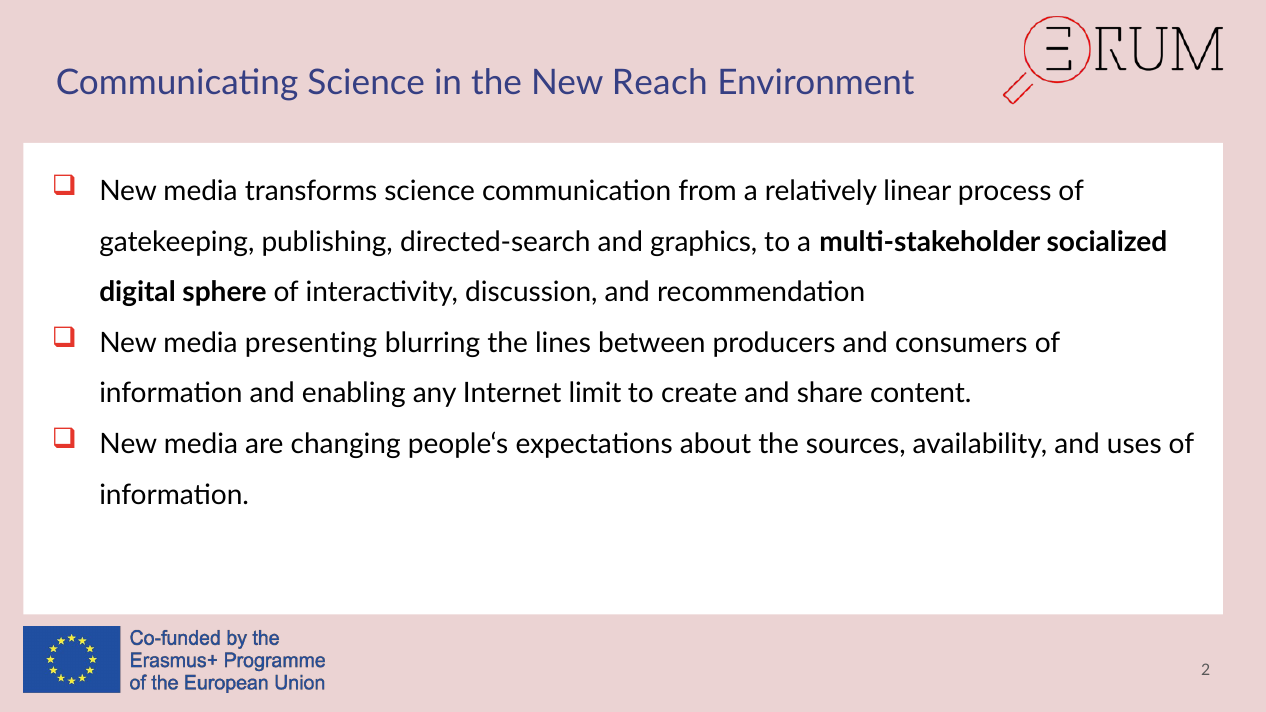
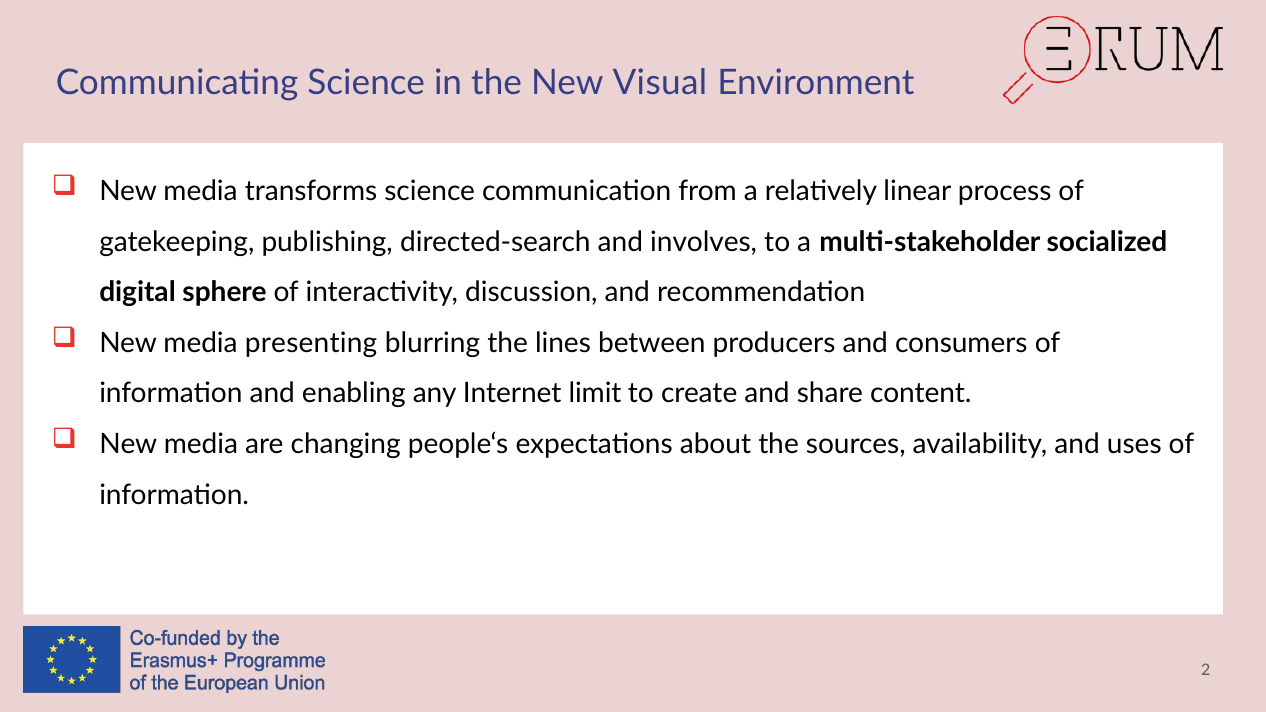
Reach: Reach -> Visual
graphics: graphics -> involves
